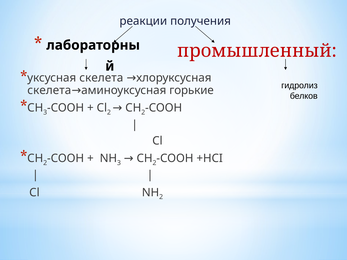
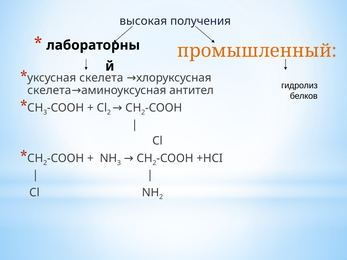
реакции: реакции -> высокая
промышленный colour: red -> orange
горькие: горькие -> антител
